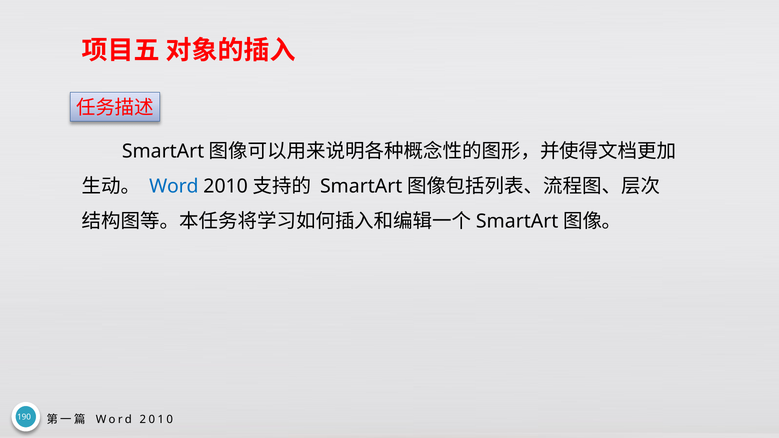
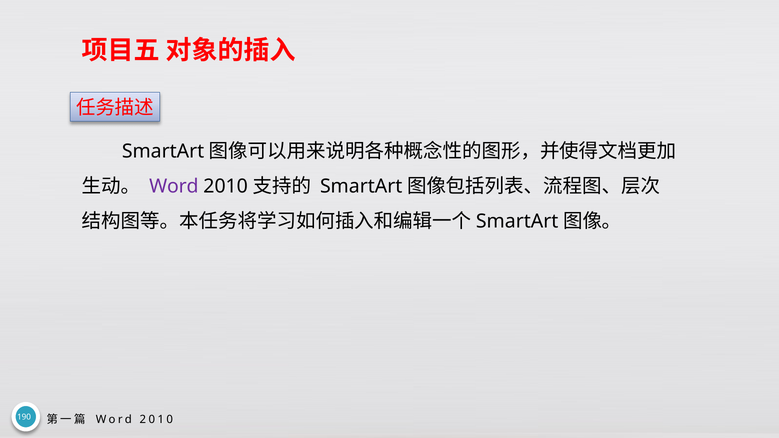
Word at (174, 186) colour: blue -> purple
